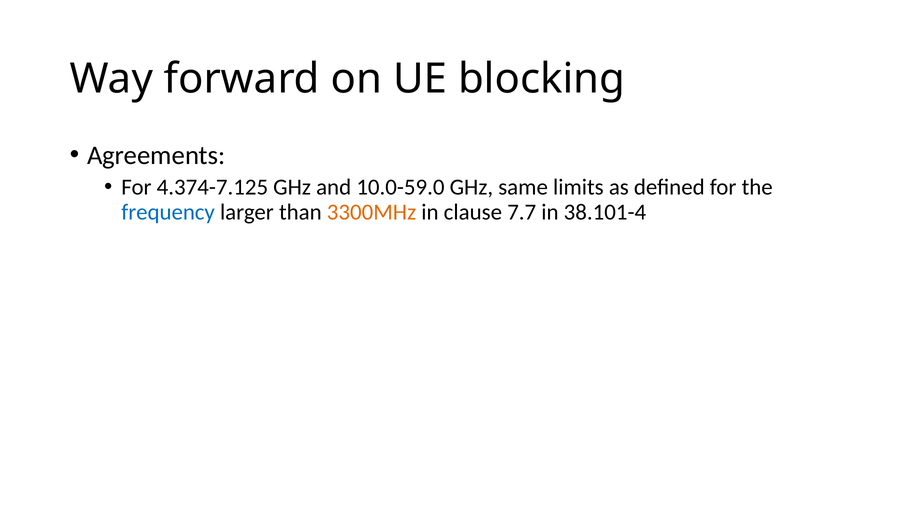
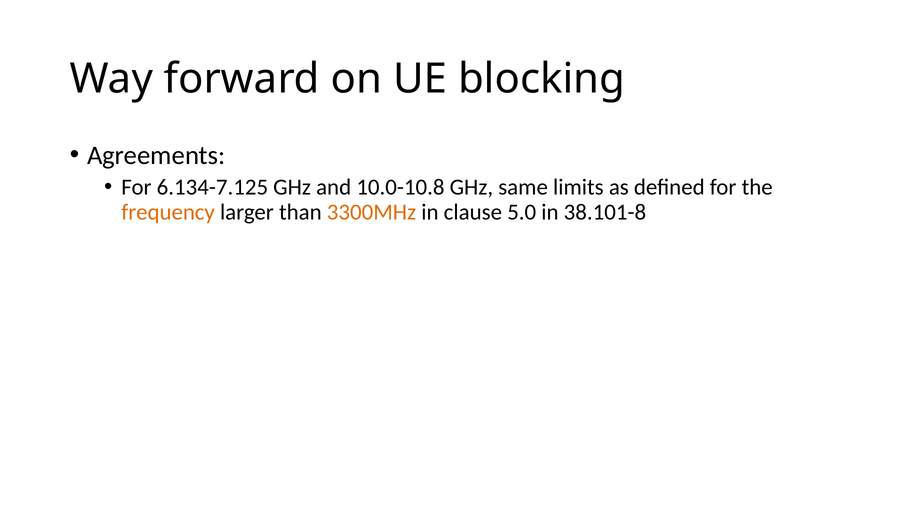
4.374-7.125: 4.374-7.125 -> 6.134-7.125
10.0-59.0: 10.0-59.0 -> 10.0-10.8
frequency colour: blue -> orange
7.7: 7.7 -> 5.0
38.101-4: 38.101-4 -> 38.101-8
